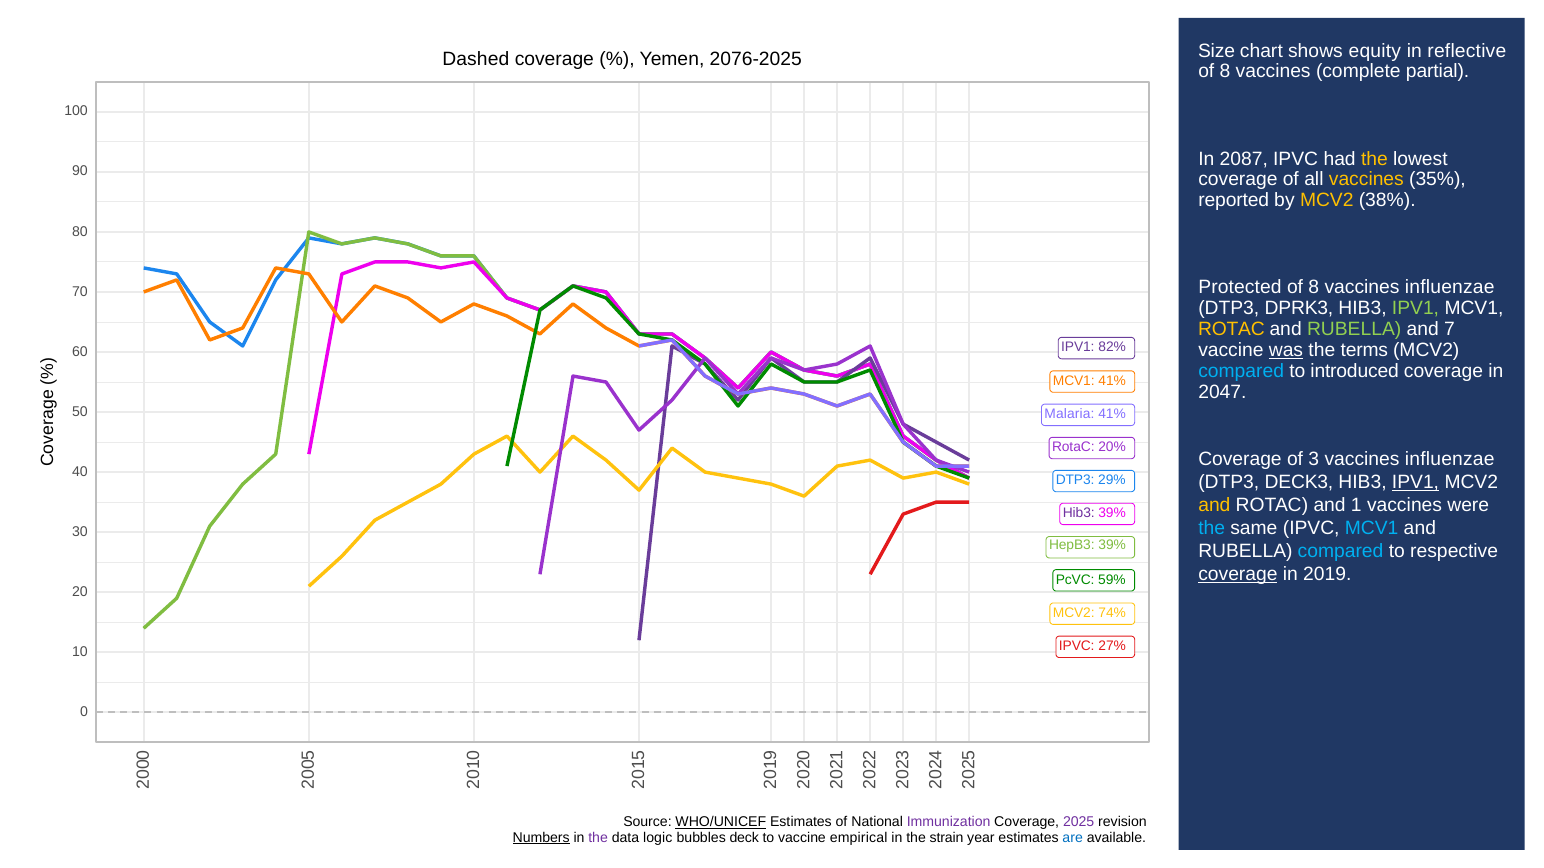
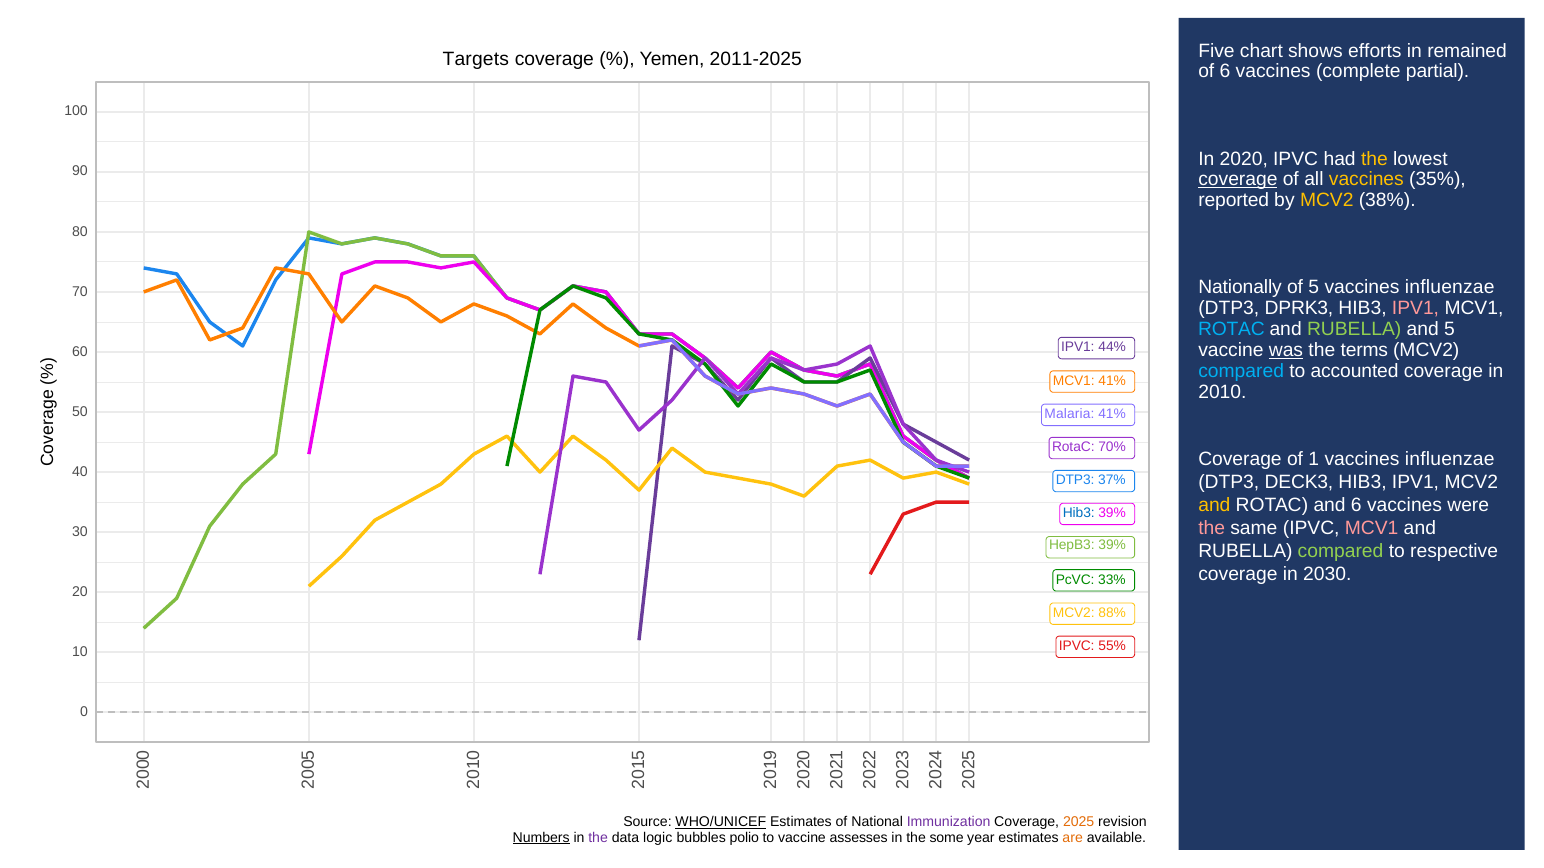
Size: Size -> Five
equity: equity -> efforts
reflective: reflective -> remained
Dashed: Dashed -> Targets
2076-2025: 2076-2025 -> 2011-2025
8 at (1225, 72): 8 -> 6
2087: 2087 -> 2020
coverage at (1238, 180) underline: none -> present
Protected: Protected -> Nationally
8 at (1314, 288): 8 -> 5
IPV1 at (1416, 309) colour: light green -> pink
ROTAC at (1231, 329) colour: yellow -> light blue
and 7: 7 -> 5
82%: 82% -> 44%
introduced: introduced -> accounted
2047: 2047 -> 2010
20%: 20% -> 70%
of 3: 3 -> 1
IPV1 at (1416, 482) underline: present -> none
29%: 29% -> 37%
and 1: 1 -> 6
Hib3 at (1079, 514) colour: purple -> blue
the at (1212, 528) colour: light blue -> pink
MCV1 at (1372, 528) colour: light blue -> pink
compared at (1341, 552) colour: light blue -> light green
coverage at (1238, 575) underline: present -> none
2019: 2019 -> 2030
59%: 59% -> 33%
74%: 74% -> 88%
27%: 27% -> 55%
2025 at (1079, 823) colour: purple -> orange
deck: deck -> polio
empirical: empirical -> assesses
strain: strain -> some
are colour: blue -> orange
